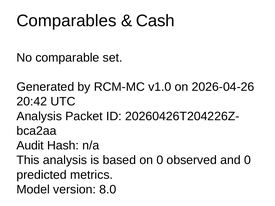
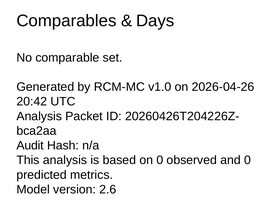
Cash: Cash -> Days
8.0: 8.0 -> 2.6
